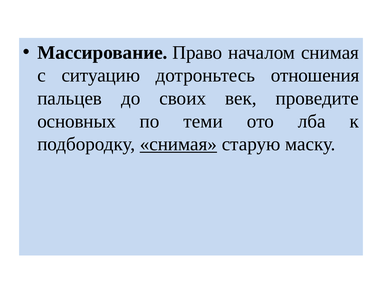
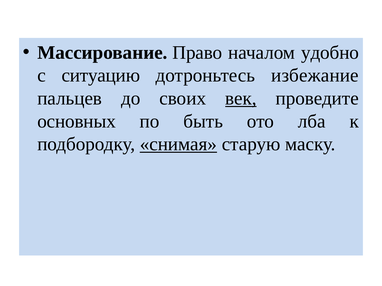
началом снимая: снимая -> удобно
отношения: отношения -> избежание
век underline: none -> present
теми: теми -> быть
